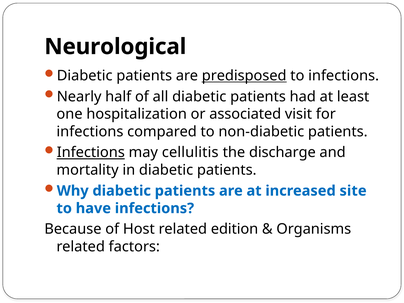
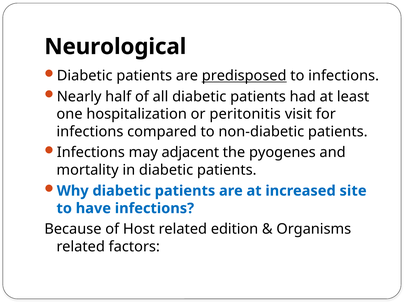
associated: associated -> peritonitis
Infections at (91, 152) underline: present -> none
cellulitis: cellulitis -> adjacent
discharge: discharge -> pyogenes
